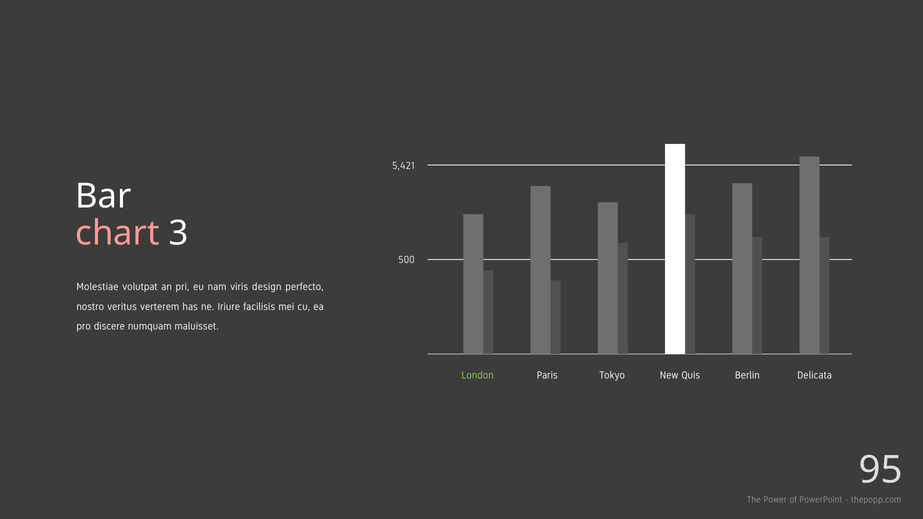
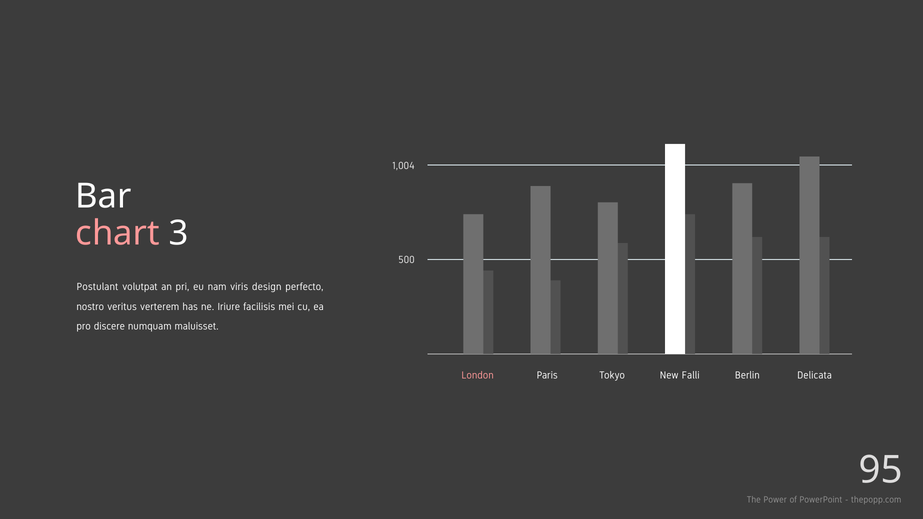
5,421: 5,421 -> 1,004
Molestiae: Molestiae -> Postulant
London colour: light green -> pink
Quis: Quis -> Falli
